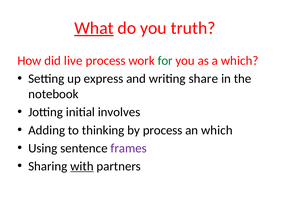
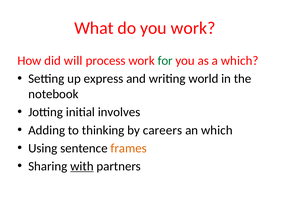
What underline: present -> none
you truth: truth -> work
live: live -> will
share: share -> world
by process: process -> careers
frames colour: purple -> orange
